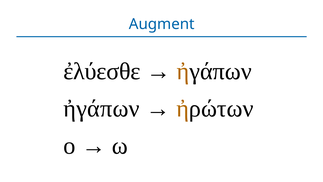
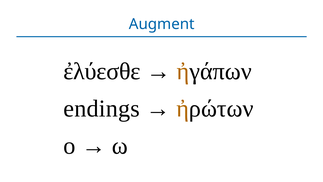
ἠγάπων at (102, 108): ἠγάπων -> endings
